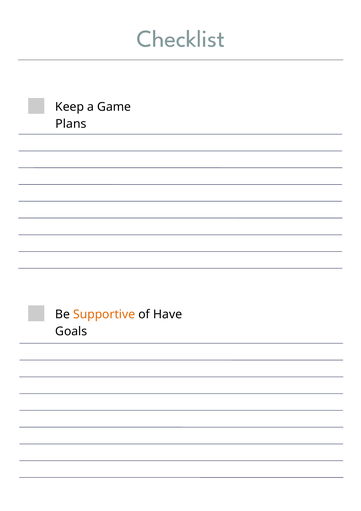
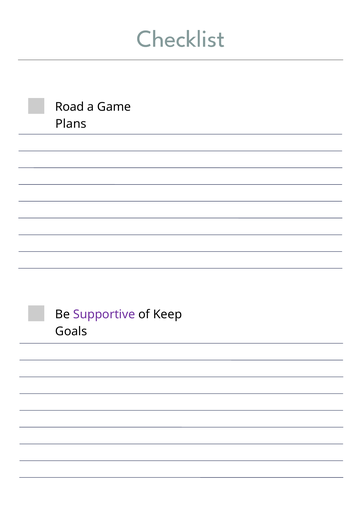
Keep: Keep -> Road
Supportive colour: orange -> purple
Have: Have -> Keep
